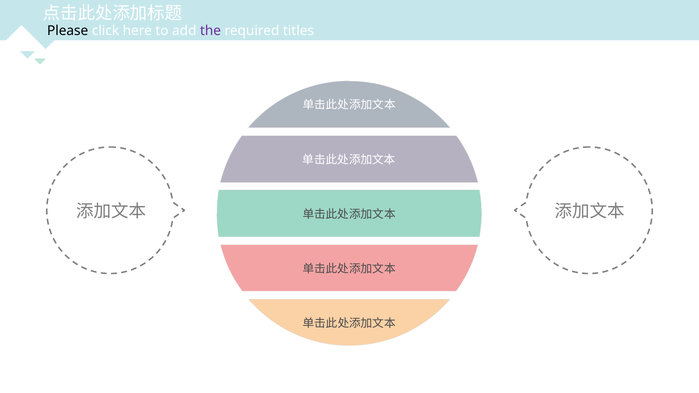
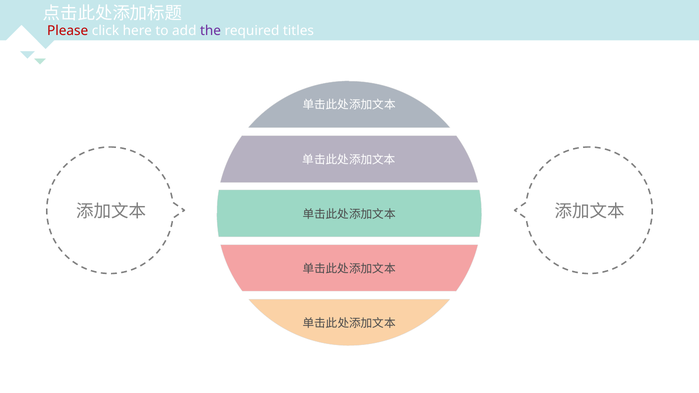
Please colour: black -> red
